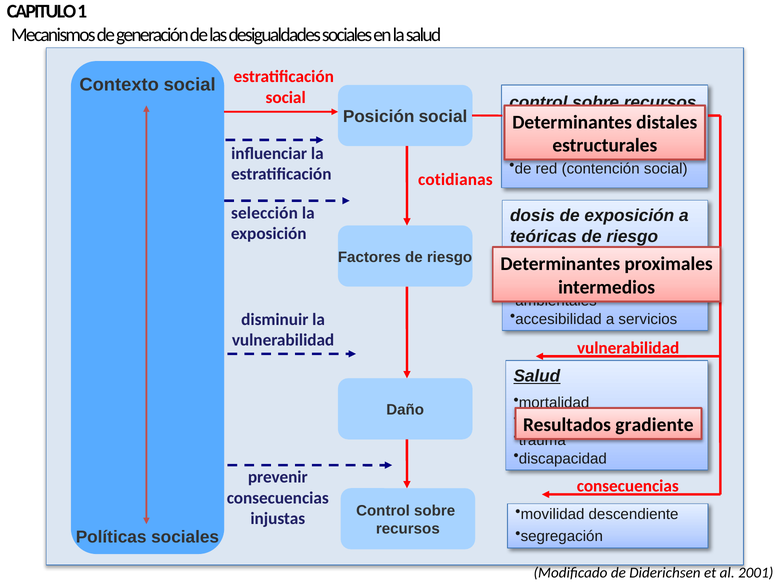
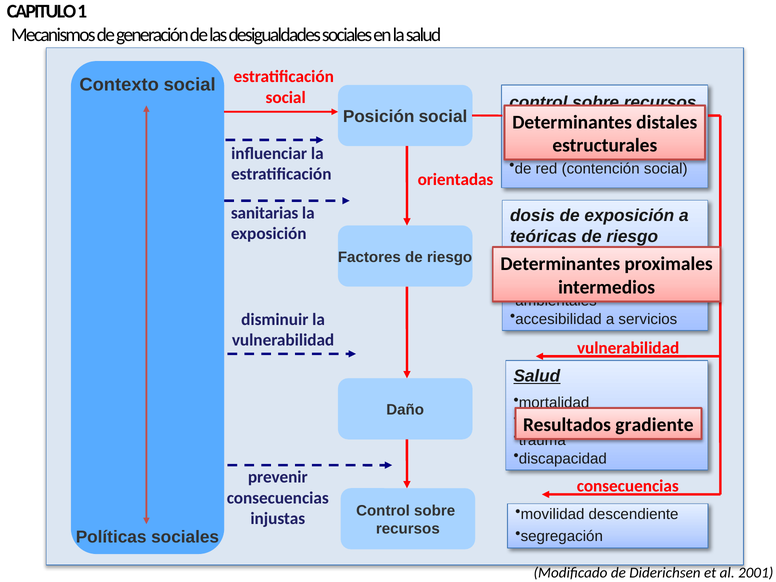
cotidianas: cotidianas -> orientadas
selección: selección -> sanitarias
